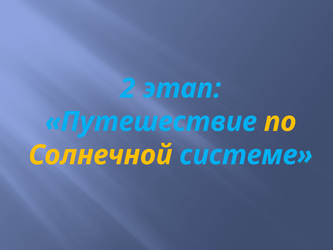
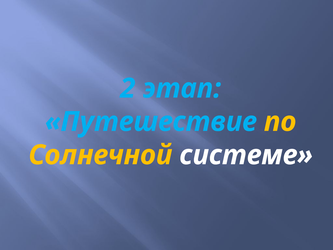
системе colour: light blue -> white
